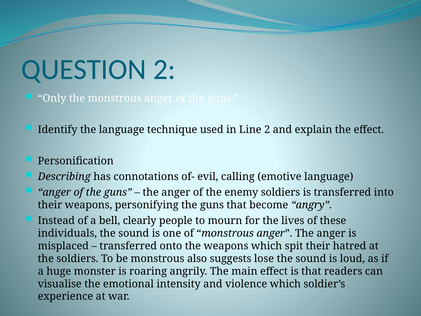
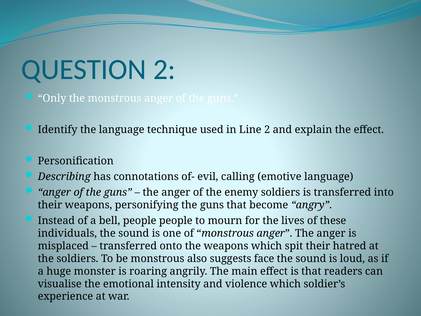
bell clearly: clearly -> people
lose: lose -> face
